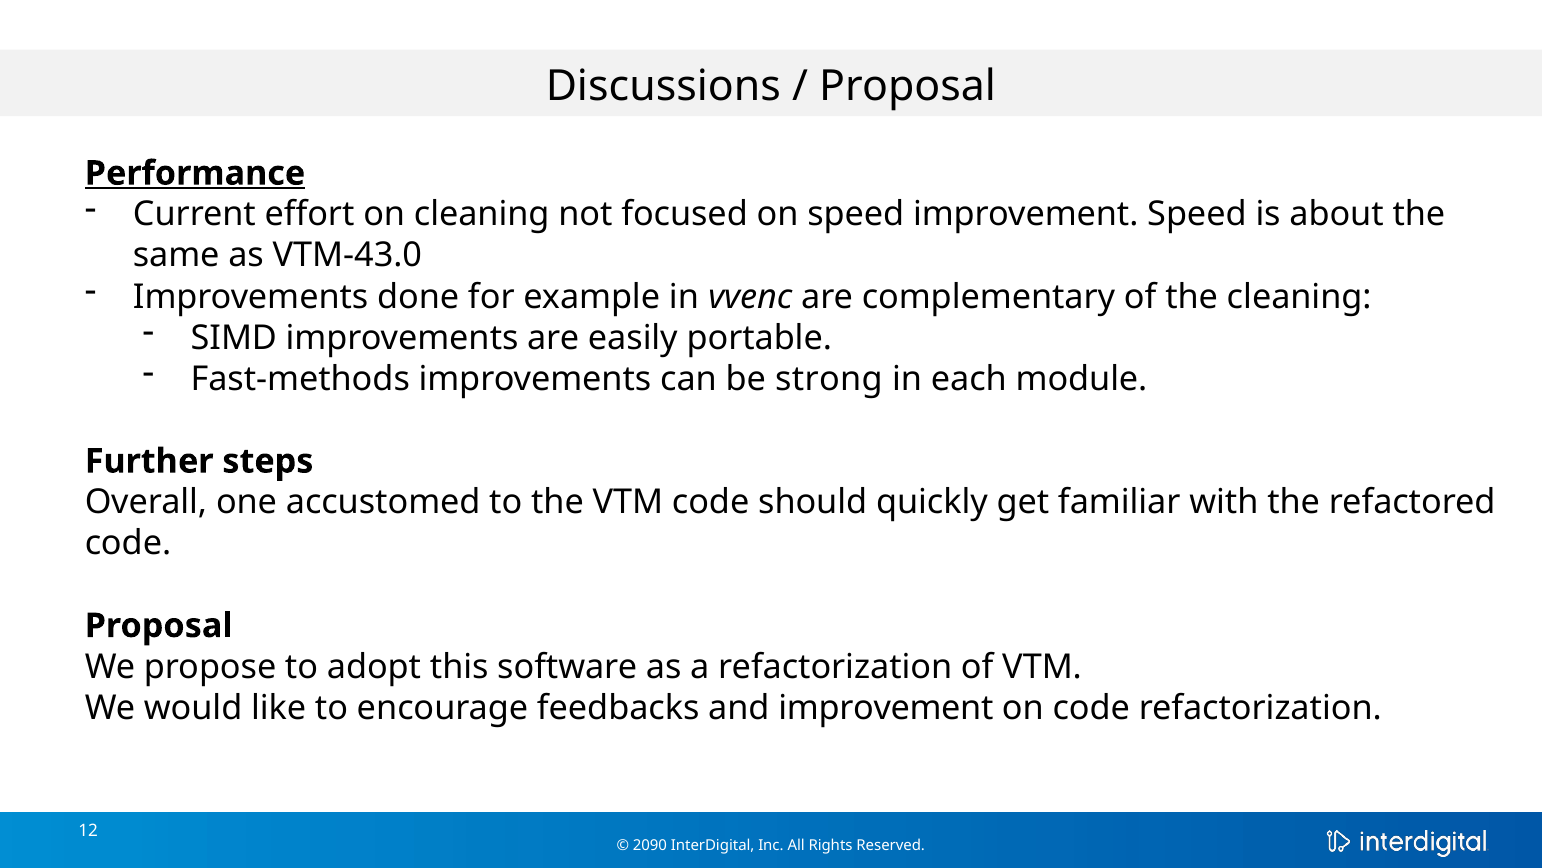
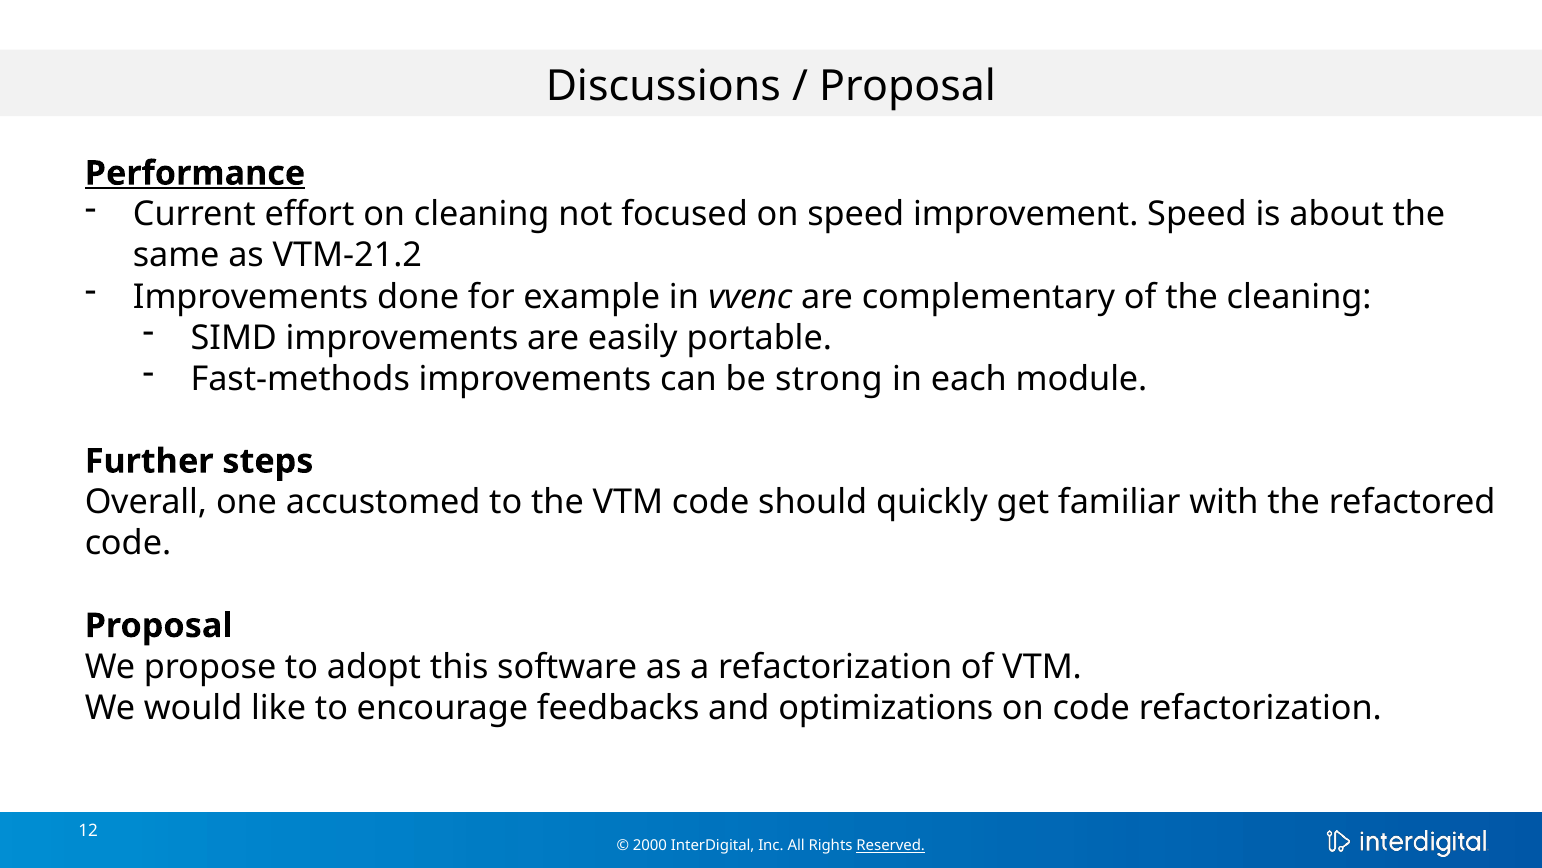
VTM-43.0: VTM-43.0 -> VTM-21.2
and improvement: improvement -> optimizations
2090: 2090 -> 2000
Reserved underline: none -> present
